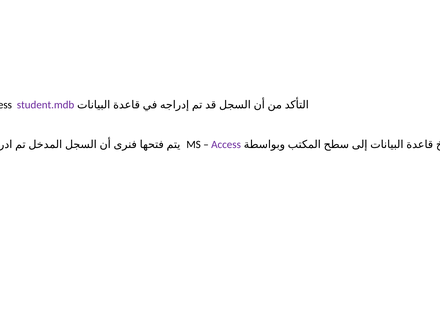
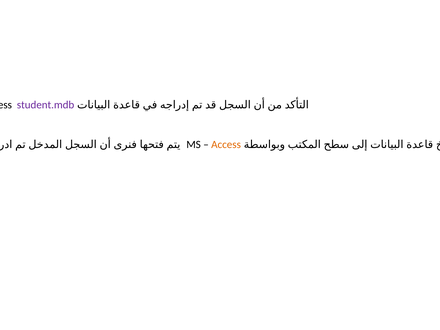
Access at (226, 144) colour: purple -> orange
